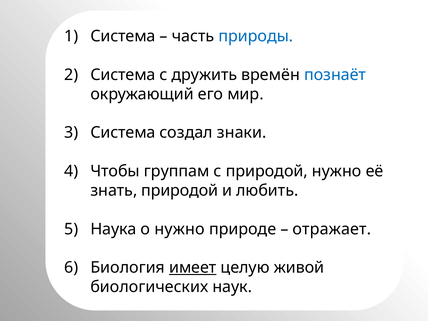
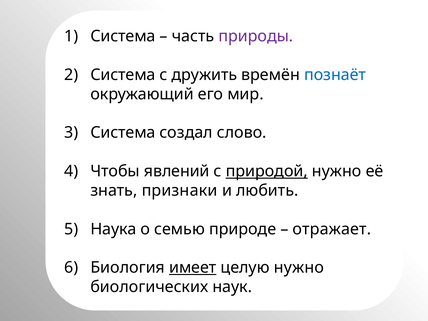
природы colour: blue -> purple
знаки: знаки -> слово
группам: группам -> явлений
природой at (267, 171) underline: none -> present
знать природой: природой -> признаки
о нужно: нужно -> семью
целую живой: живой -> нужно
